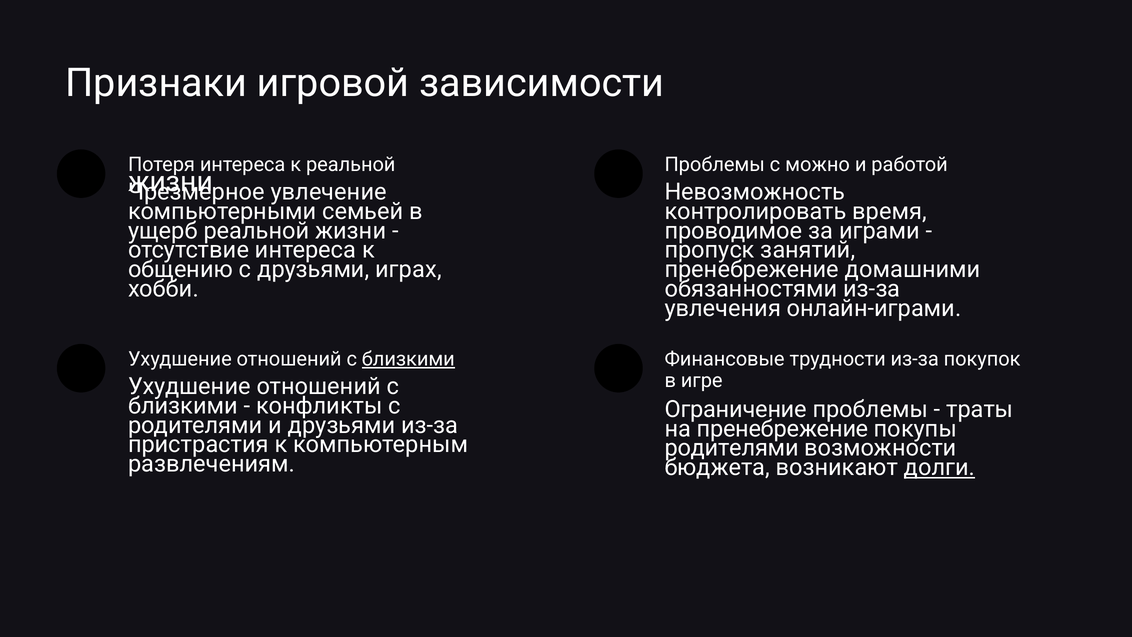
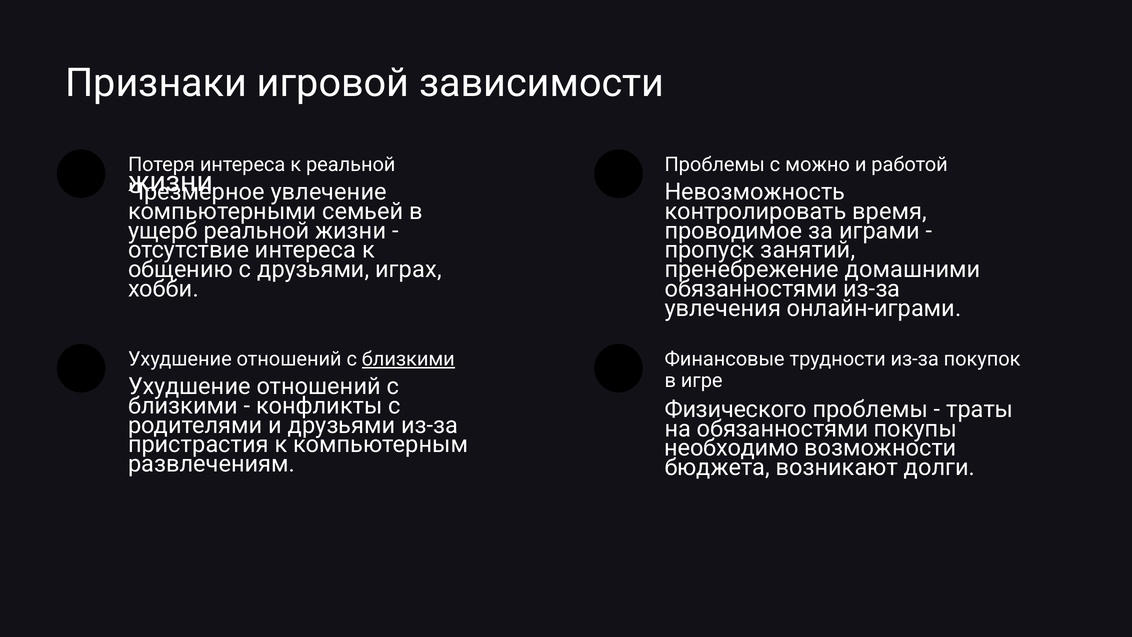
Ограничение: Ограничение -> Физического
на пренебрежение: пренебрежение -> обязанностями
родителями at (732, 448): родителями -> необходимо
долги underline: present -> none
